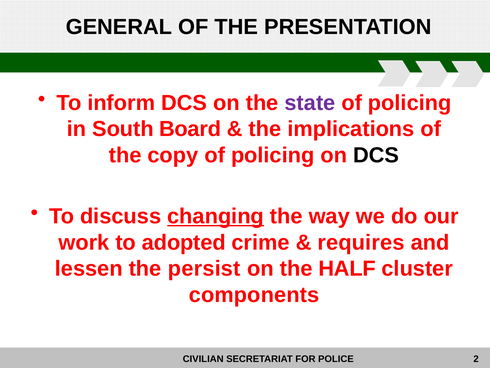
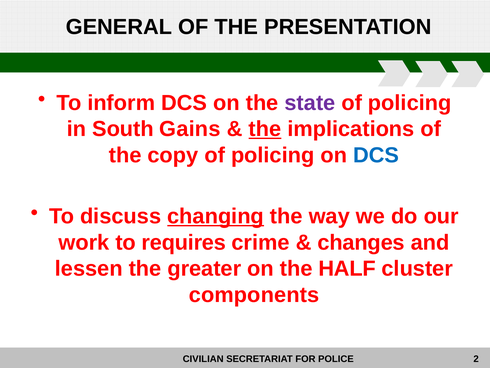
Board: Board -> Gains
the at (265, 129) underline: none -> present
DCS at (376, 155) colour: black -> blue
adopted: adopted -> requires
requires: requires -> changes
persist: persist -> greater
